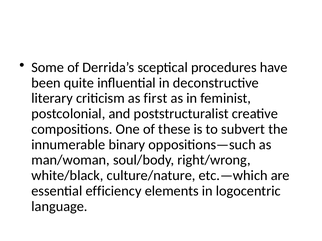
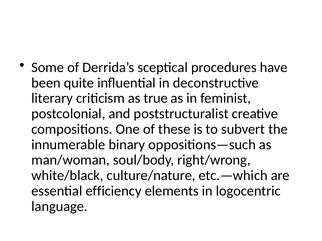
first: first -> true
